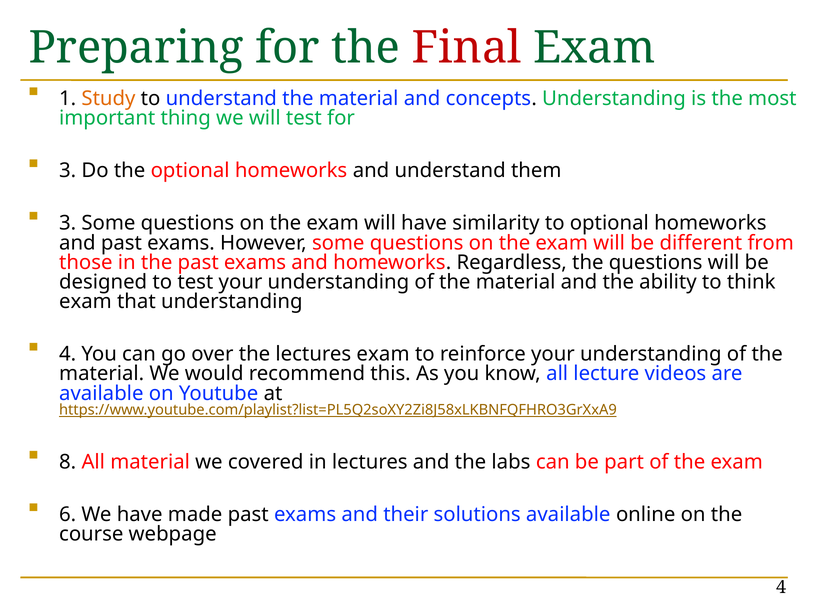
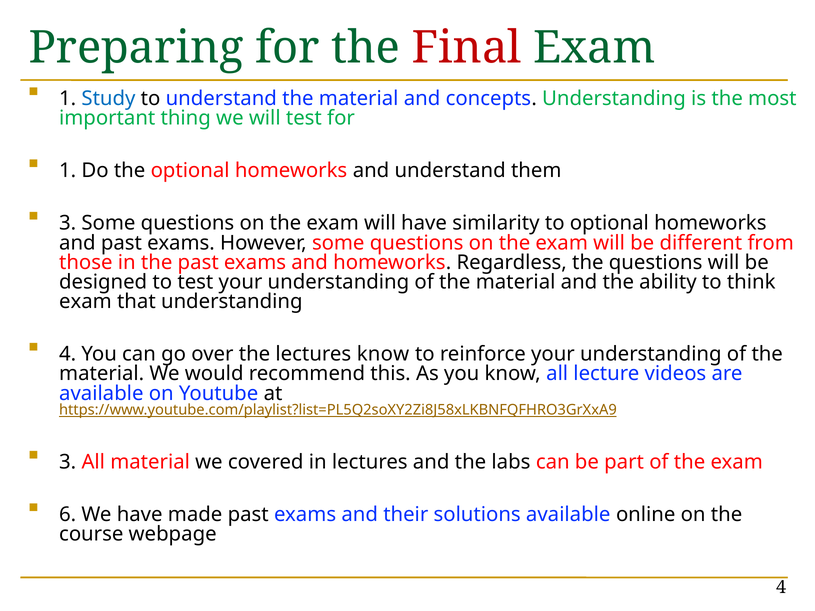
Study colour: orange -> blue
3 at (68, 171): 3 -> 1
lectures exam: exam -> know
8 at (68, 462): 8 -> 3
